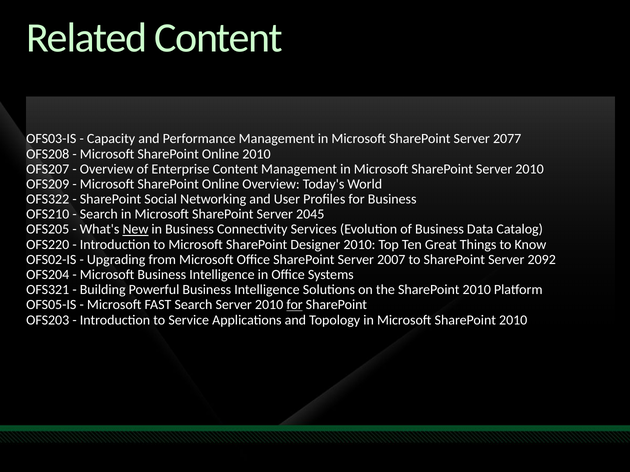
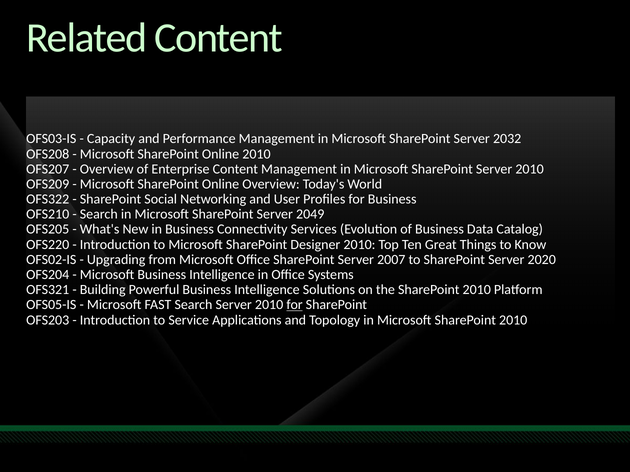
2077: 2077 -> 2032
2045: 2045 -> 2049
New underline: present -> none
2092: 2092 -> 2020
